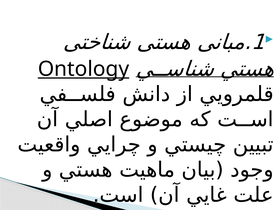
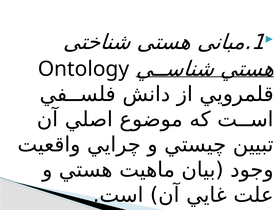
Ontology underline: present -> none
